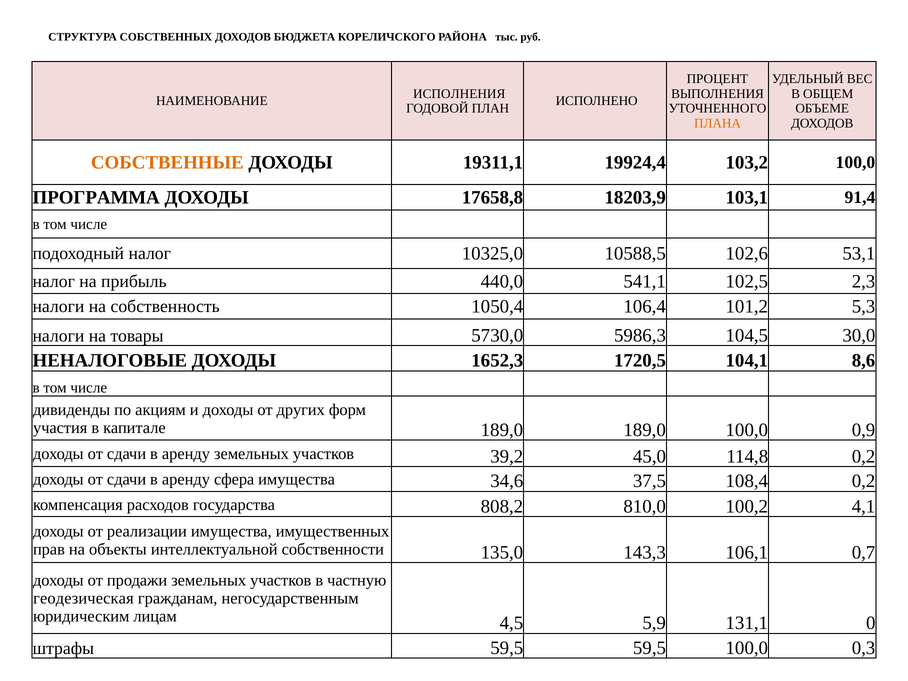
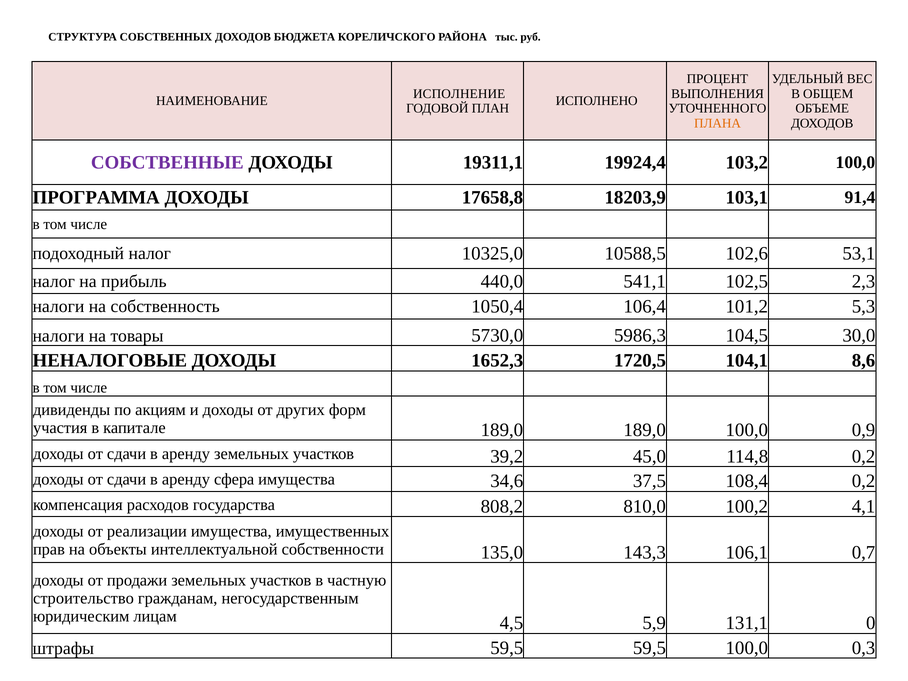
ИСПОЛНЕНИЯ: ИСПОЛНЕНИЯ -> ИСПОЛНЕНИЕ
СОБСТВЕННЫЕ colour: orange -> purple
геодезическая: геодезическая -> строительство
